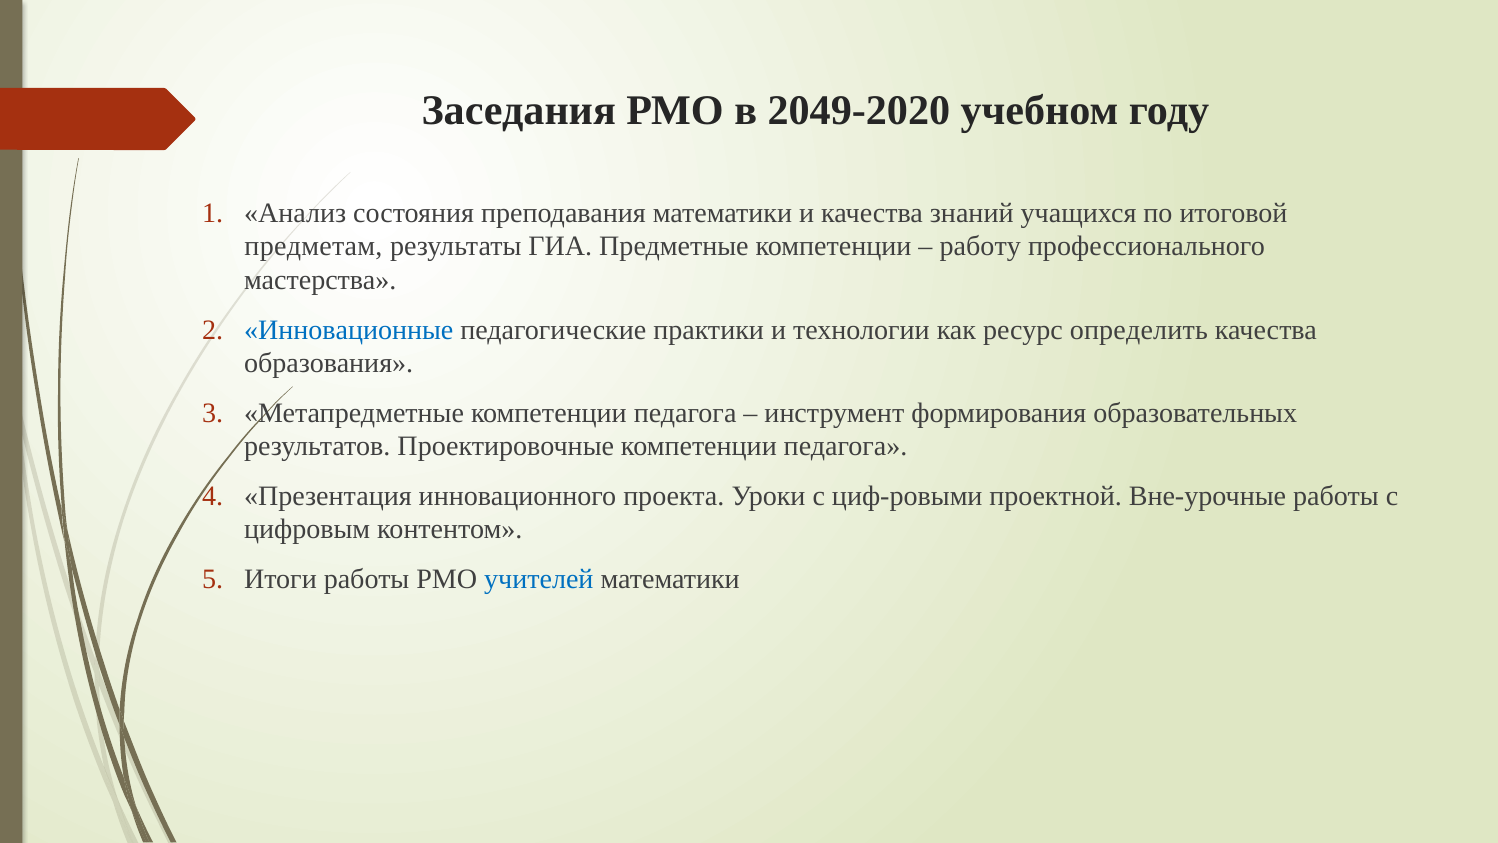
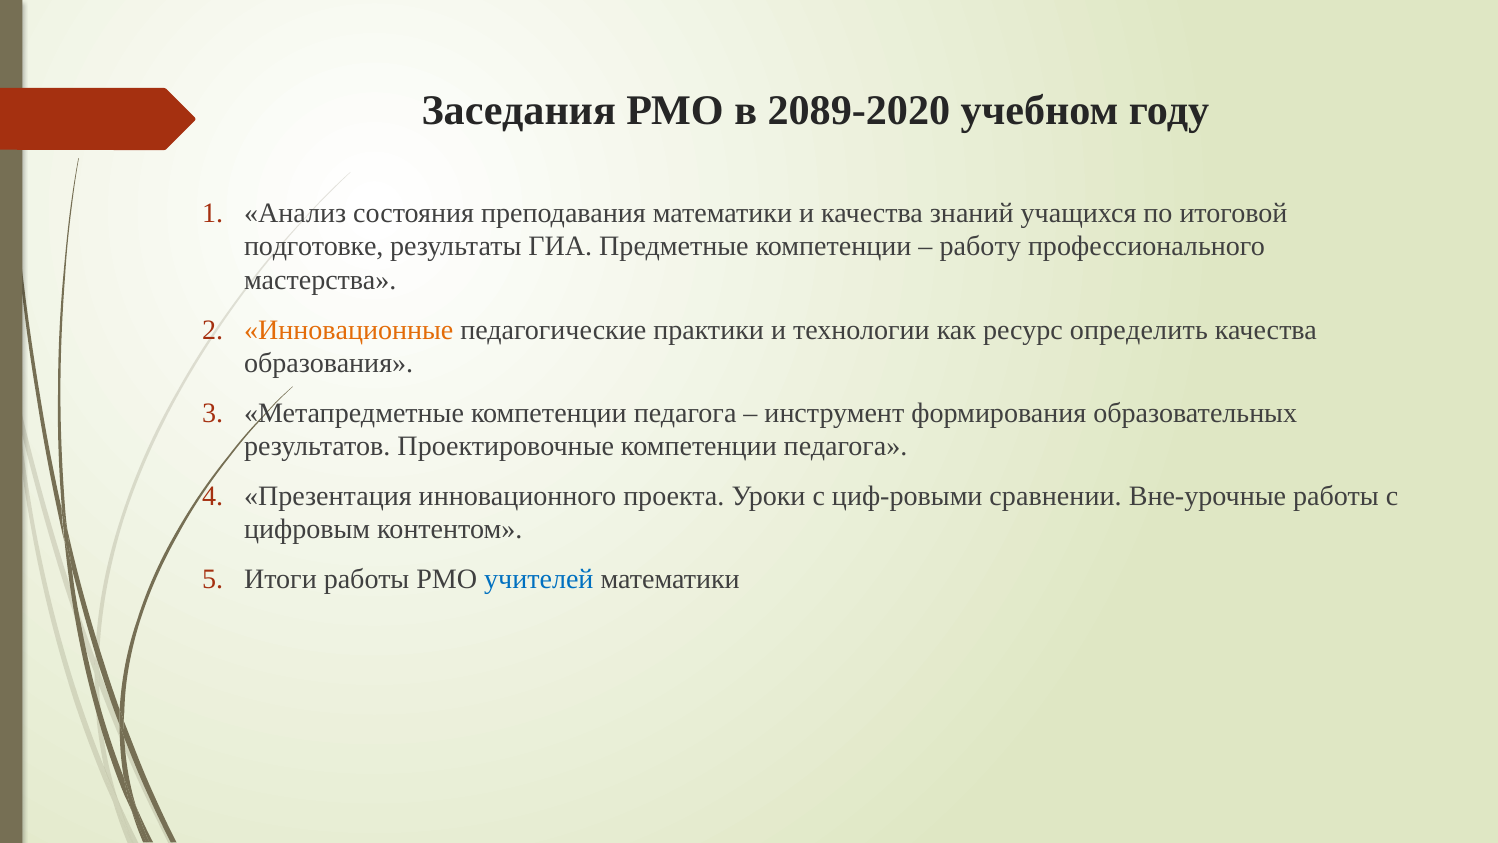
2049-2020: 2049-2020 -> 2089-2020
предметам: предметам -> подготовке
Инновационные colour: blue -> orange
проектной: проектной -> сравнении
